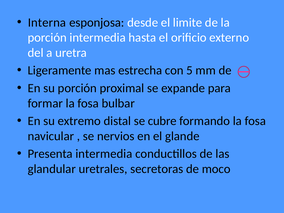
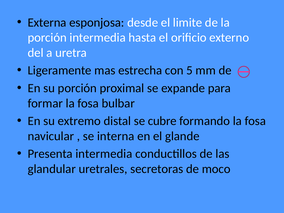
Interna: Interna -> Externa
nervios: nervios -> interna
